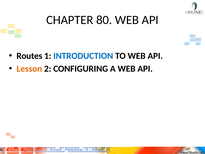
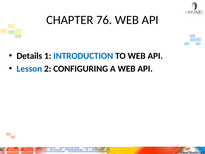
80: 80 -> 76
Routes: Routes -> Details
Lesson colour: orange -> blue
